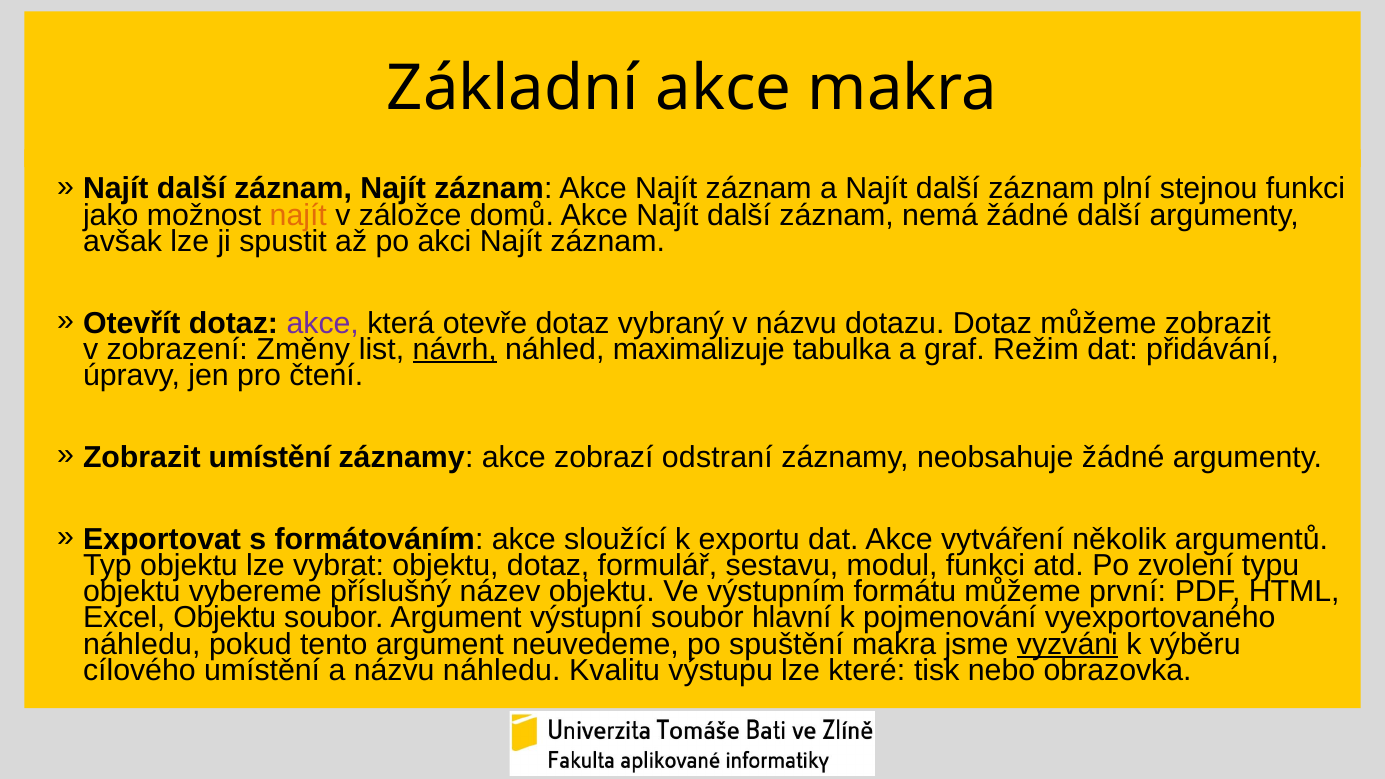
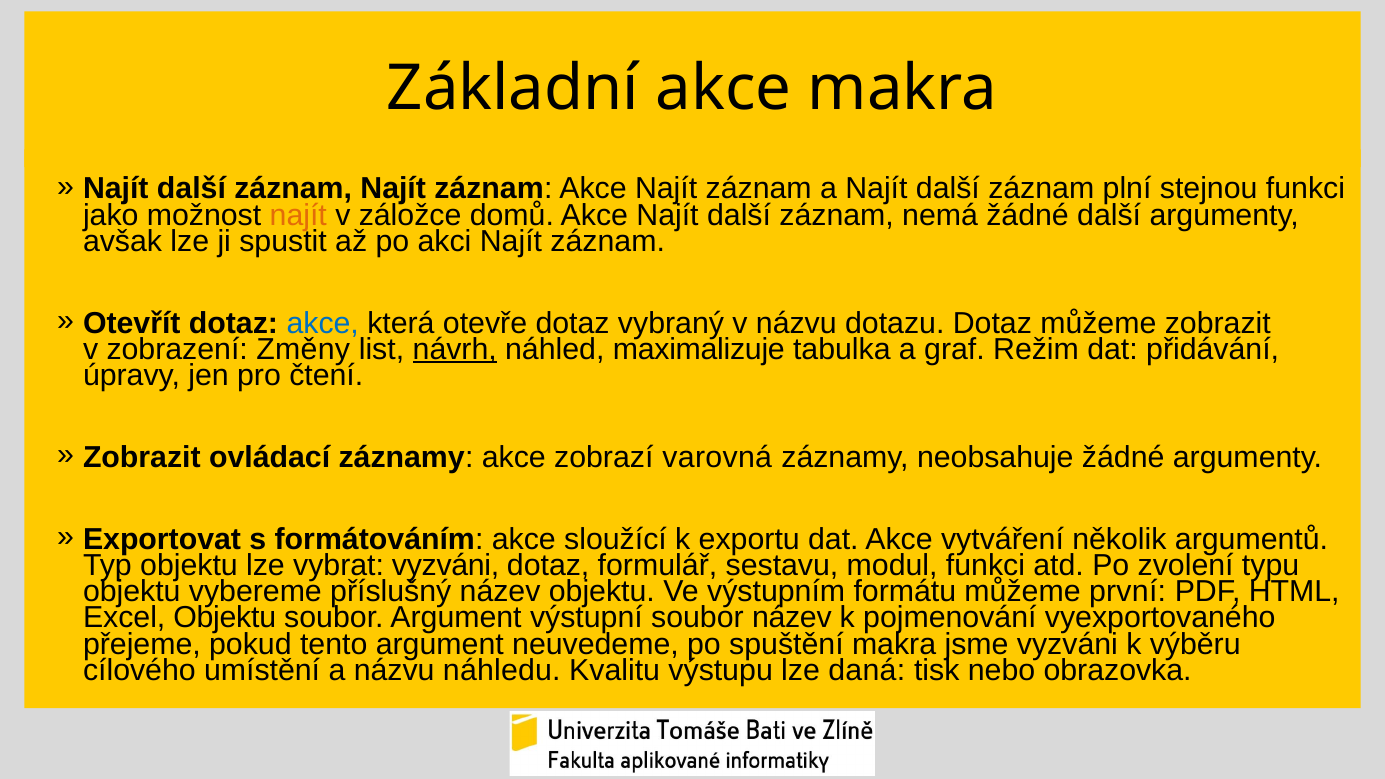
akce at (323, 323) colour: purple -> blue
Zobrazit umístění: umístění -> ovládací
odstraní: odstraní -> varovná
vybrat objektu: objektu -> vyzváni
soubor hlavní: hlavní -> název
náhledu at (142, 644): náhledu -> přejeme
vyzváni at (1067, 644) underline: present -> none
které: které -> daná
